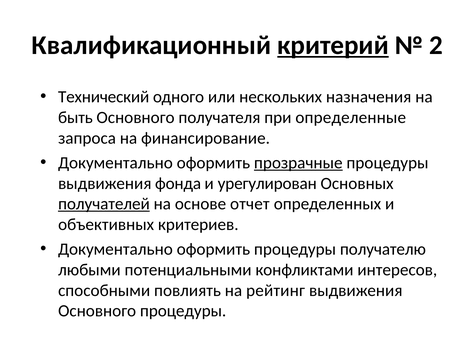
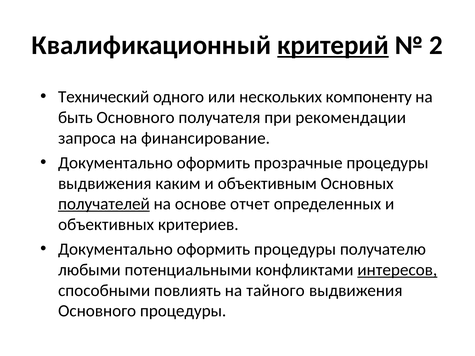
назначения: назначения -> компоненту
определенные: определенные -> рекомендации
прозрачные underline: present -> none
фонда: фонда -> каким
урегулирован: урегулирован -> объективным
интересов underline: none -> present
рейтинг: рейтинг -> тайного
